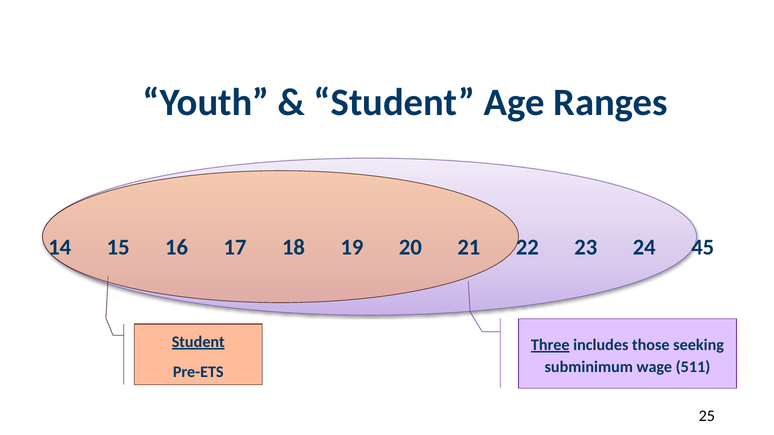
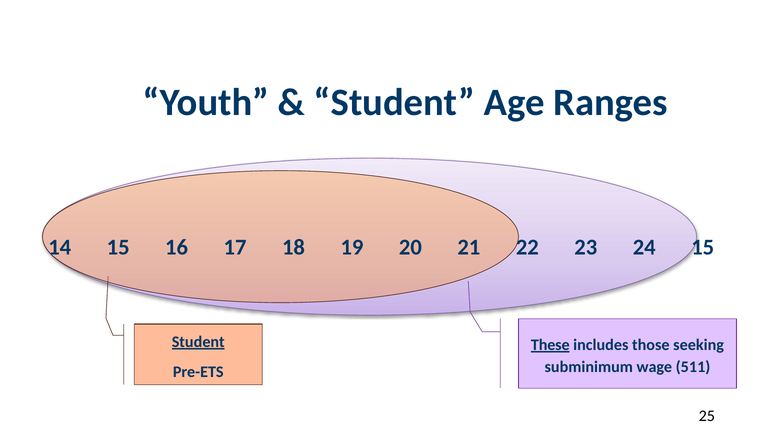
24 45: 45 -> 15
Three: Three -> These
